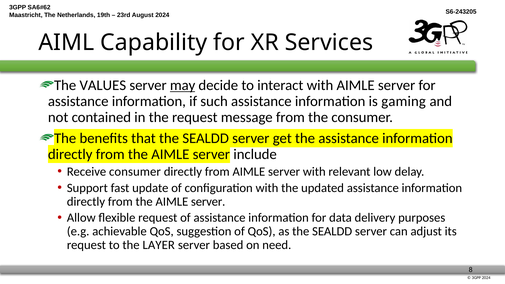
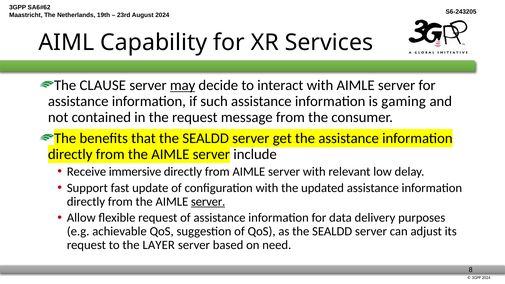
VALUES: VALUES -> CLAUSE
Receive consumer: consumer -> immersive
server at (208, 202) underline: none -> present
